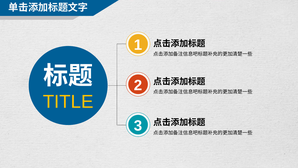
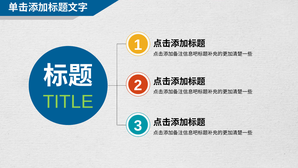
TITLE colour: yellow -> light green
